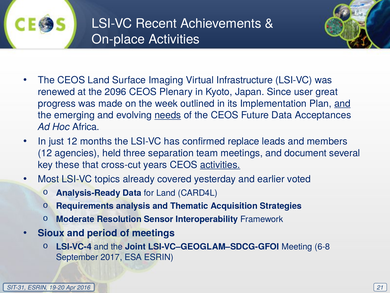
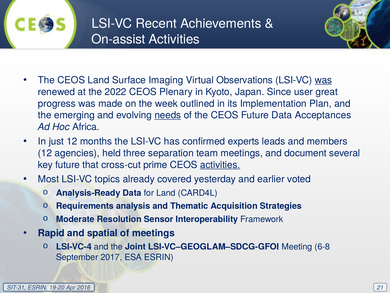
On-place: On-place -> On-assist
Infrastructure: Infrastructure -> Observations
was at (323, 80) underline: none -> present
2096: 2096 -> 2022
and at (342, 103) underline: present -> none
replace: replace -> experts
key these: these -> future
years: years -> prime
Sioux: Sioux -> Rapid
period: period -> spatial
